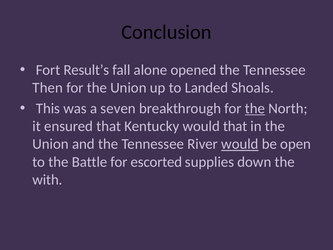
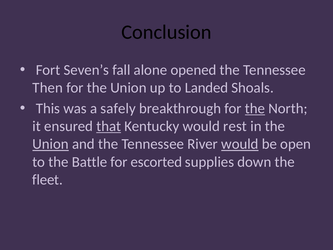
Result’s: Result’s -> Seven’s
seven: seven -> safely
that at (109, 126) underline: none -> present
would that: that -> rest
Union at (51, 144) underline: none -> present
with: with -> fleet
